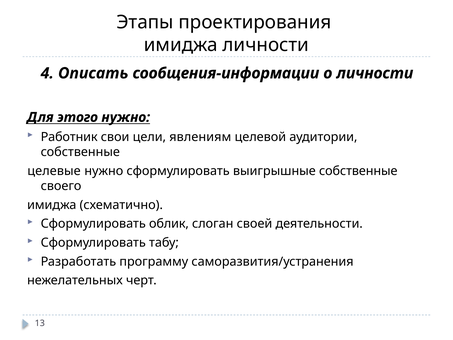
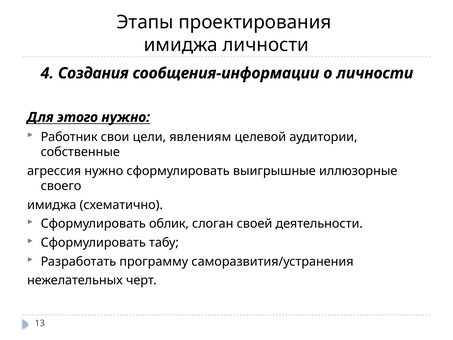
Описать: Описать -> Создания
целевые: целевые -> агрессия
выигрышные собственные: собственные -> иллюзорные
